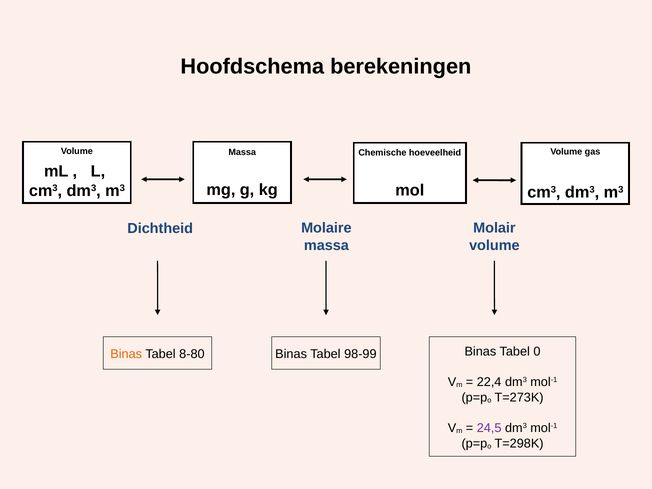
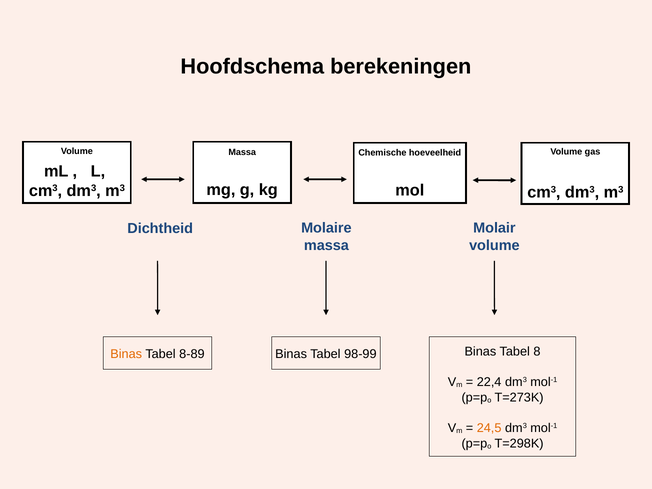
8-80: 8-80 -> 8-89
0: 0 -> 8
24,5 colour: purple -> orange
